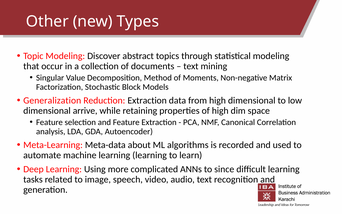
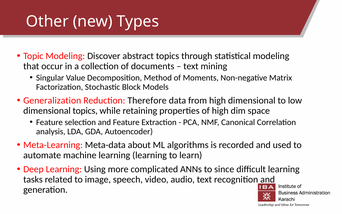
Reduction Extraction: Extraction -> Therefore
dimensional arrive: arrive -> topics
